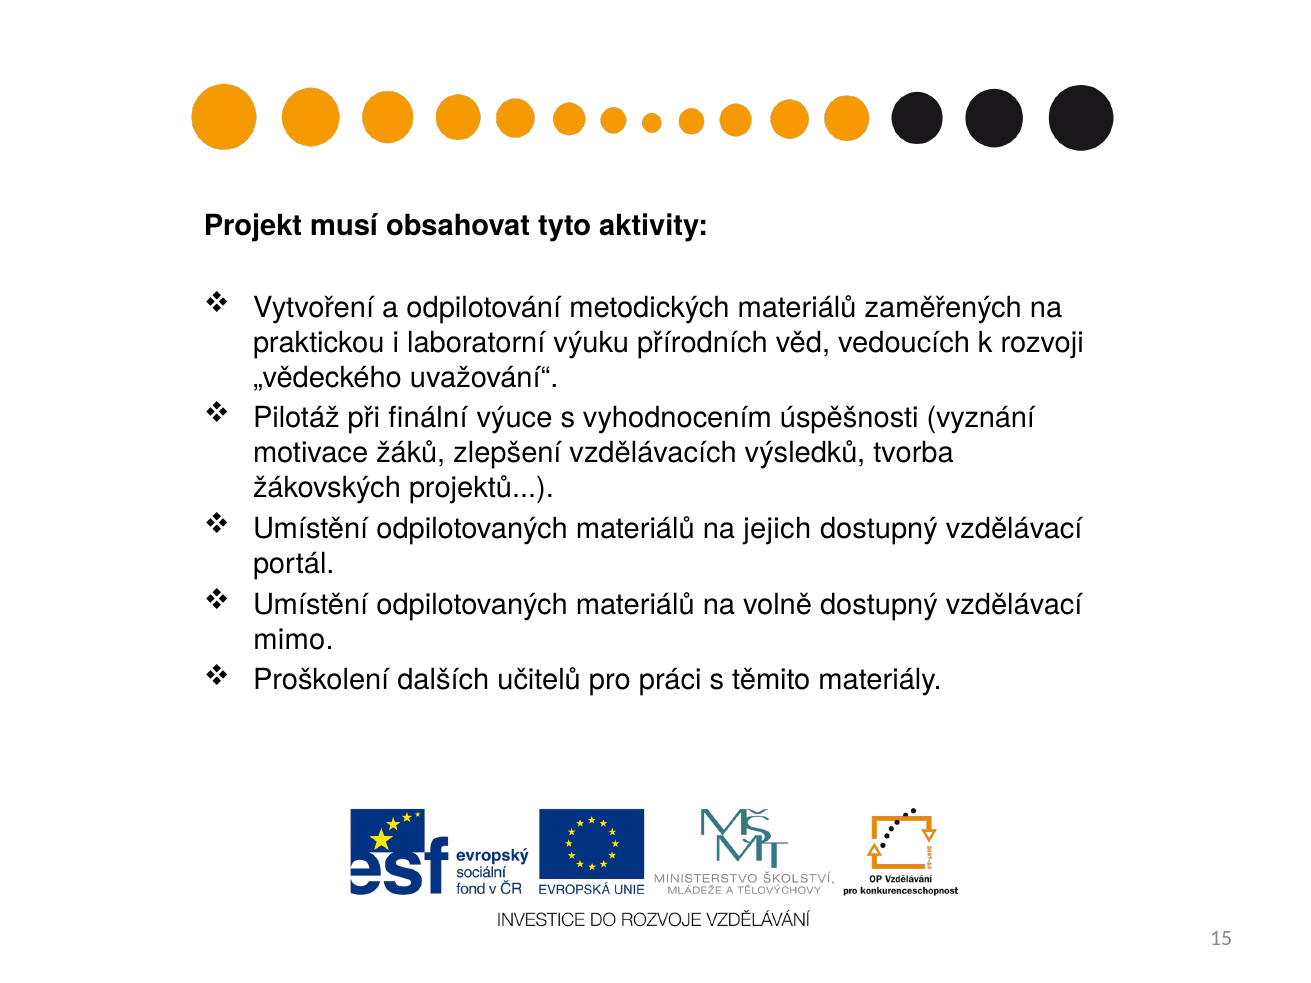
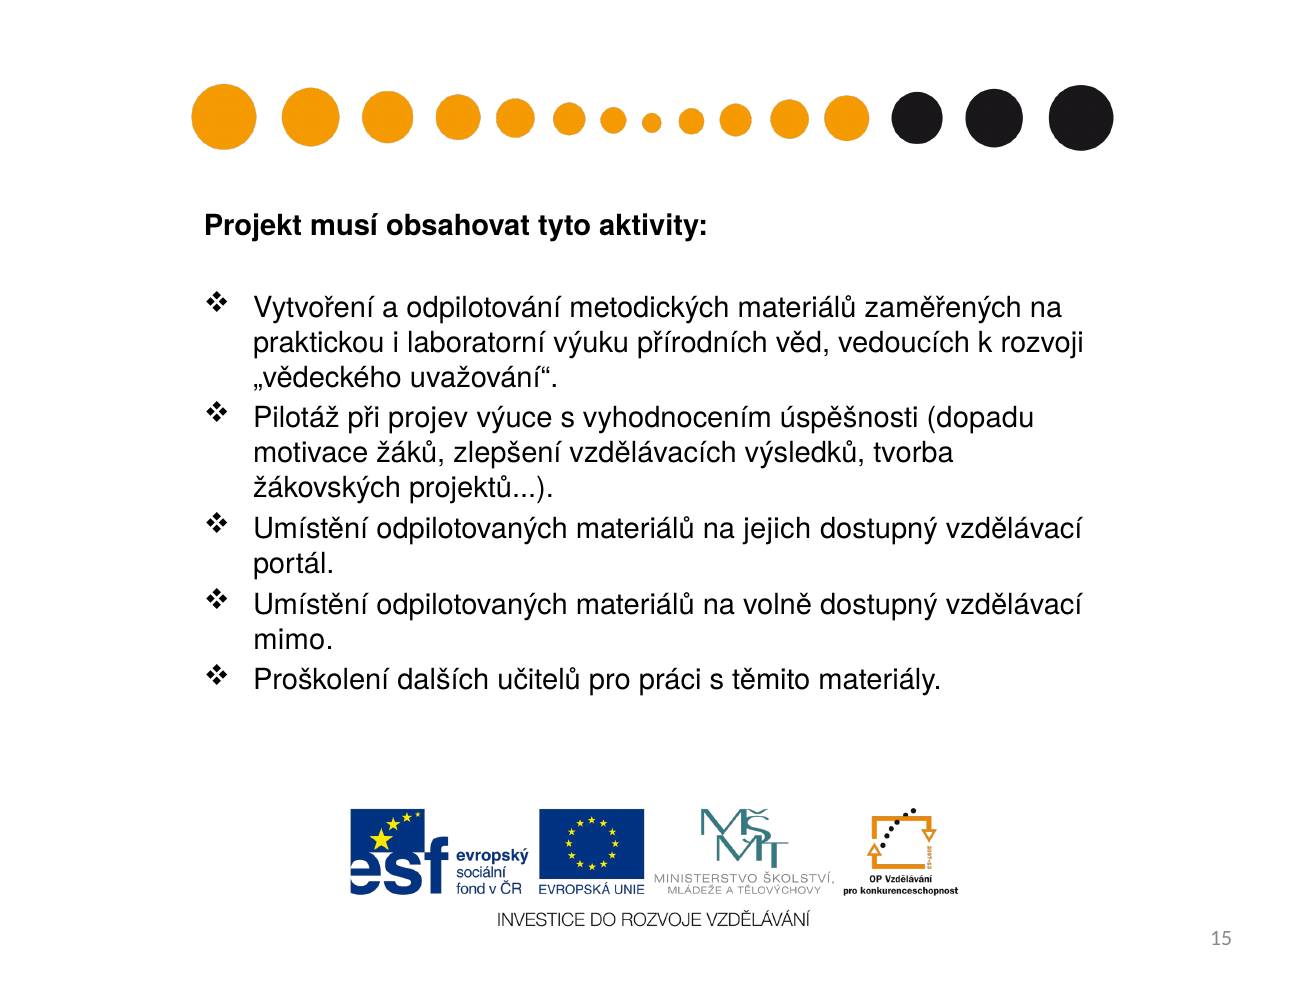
finální: finální -> projev
vyznání: vyznání -> dopadu
